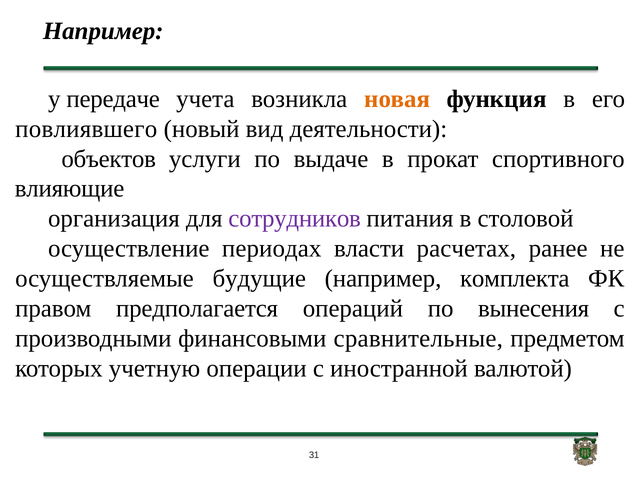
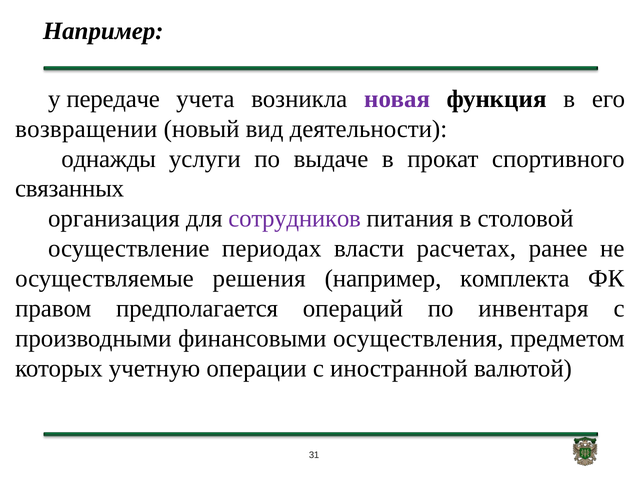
новая colour: orange -> purple
повлиявшего: повлиявшего -> возвращении
объектов: объектов -> однажды
влияющие: влияющие -> связанных
будущие: будущие -> решения
вынесения: вынесения -> инвентаря
сравнительные: сравнительные -> осуществления
